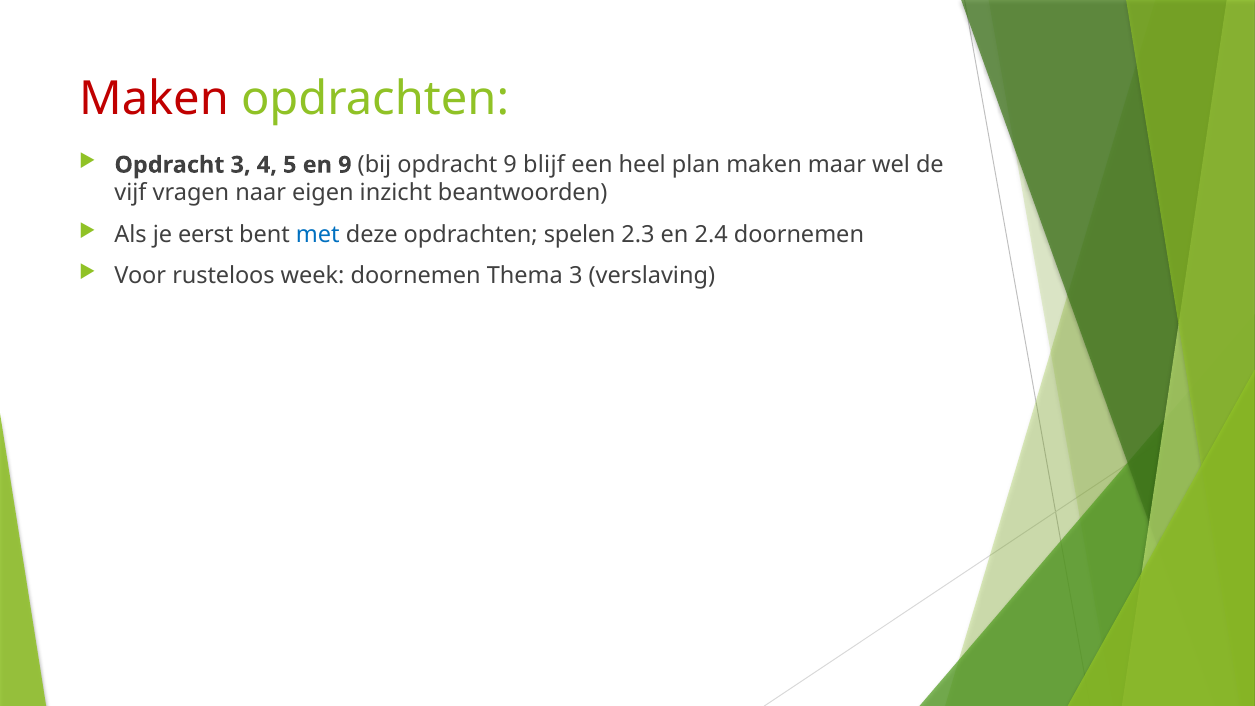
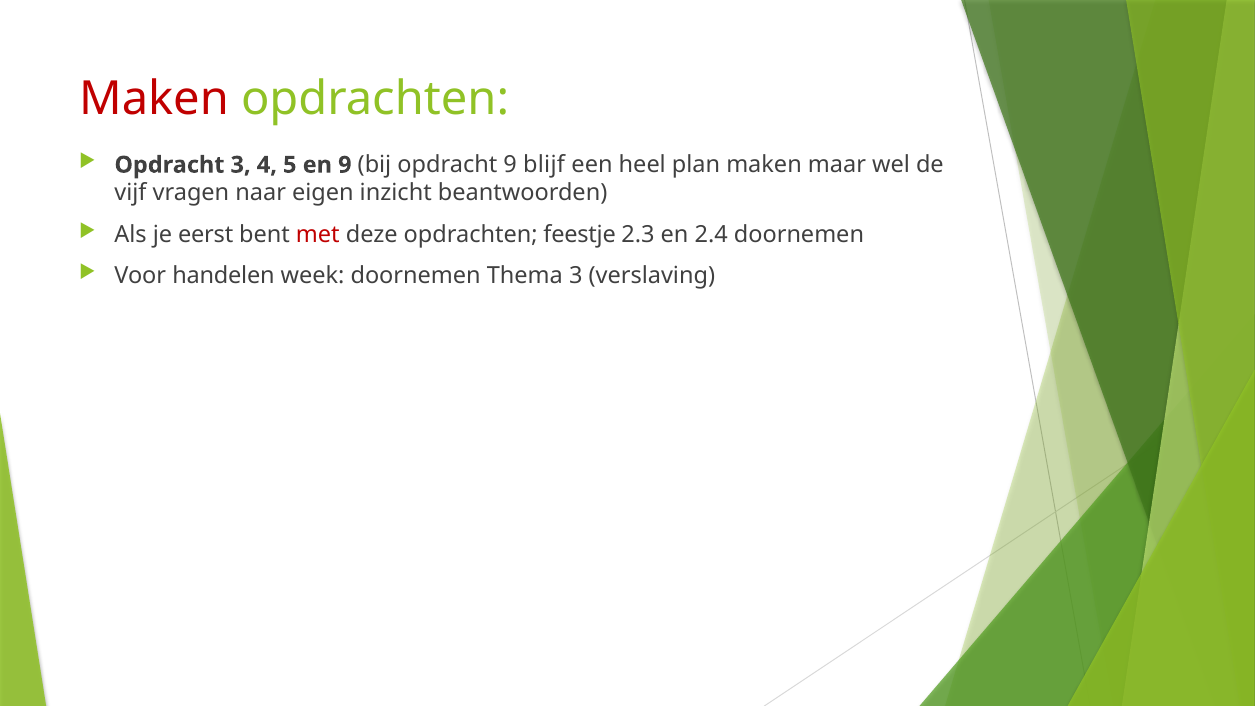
met colour: blue -> red
spelen: spelen -> feestje
rusteloos: rusteloos -> handelen
